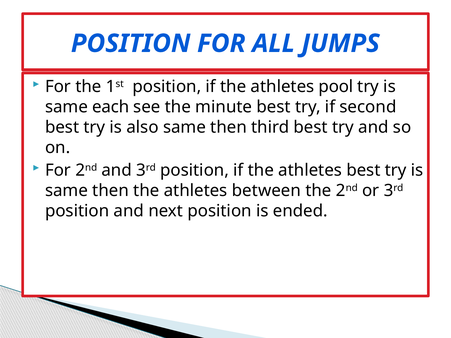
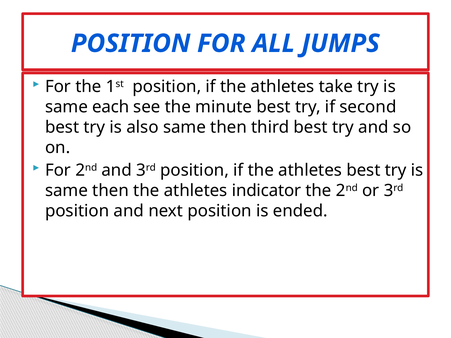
pool: pool -> take
between: between -> indicator
